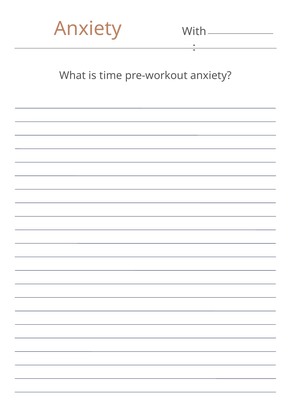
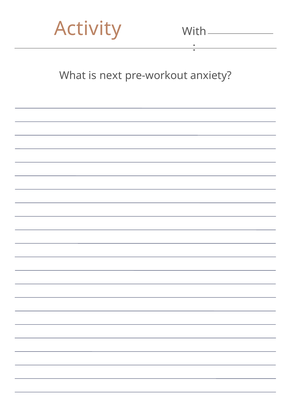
Anxiety at (88, 29): Anxiety -> Activity
time: time -> next
